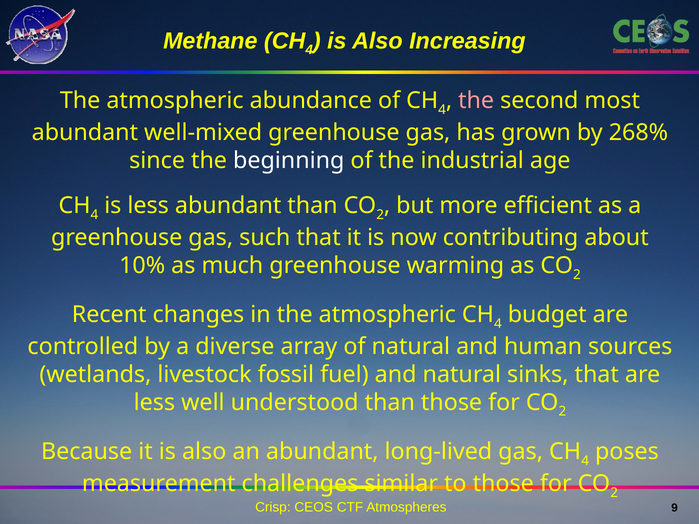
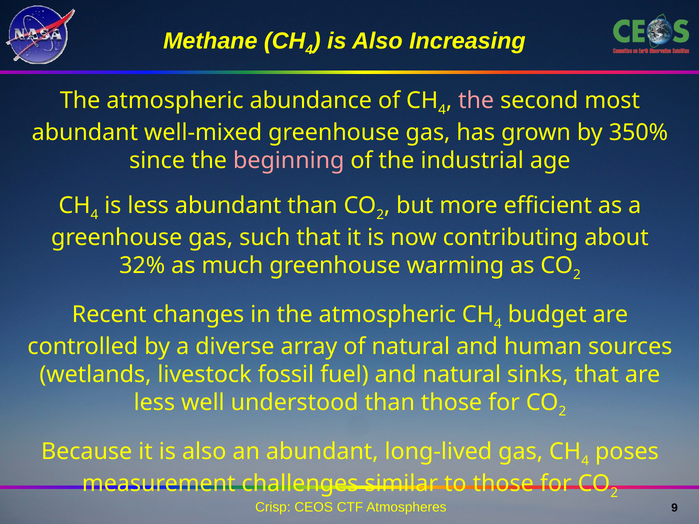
268%: 268% -> 350%
beginning colour: white -> pink
10%: 10% -> 32%
